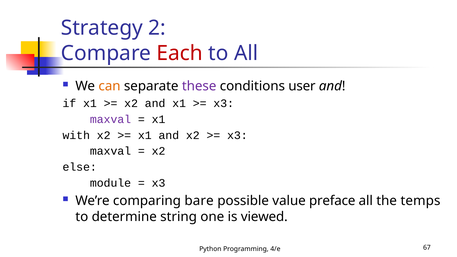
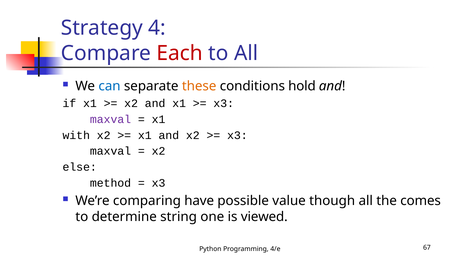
2: 2 -> 4
can colour: orange -> blue
these colour: purple -> orange
user: user -> hold
module: module -> method
bare: bare -> have
preface: preface -> though
temps: temps -> comes
